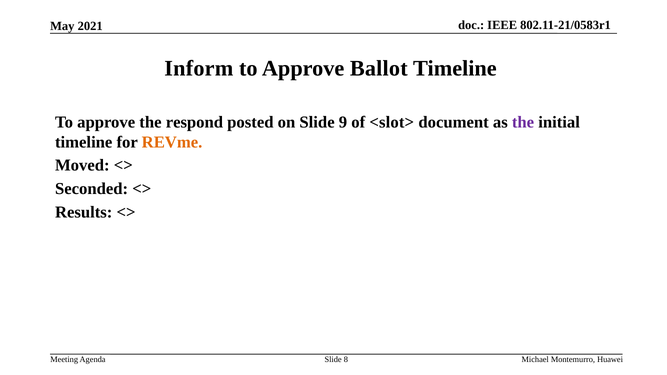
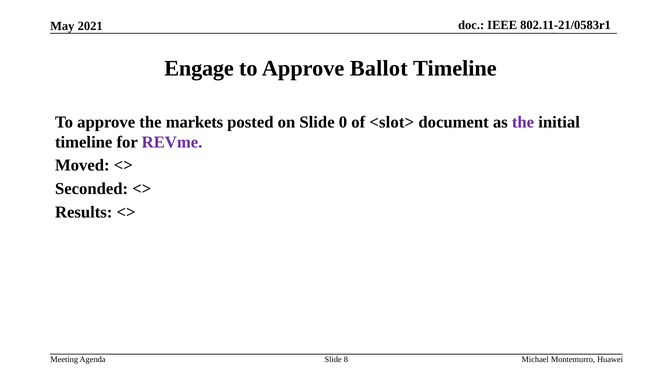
Inform: Inform -> Engage
respond: respond -> markets
9: 9 -> 0
REVme colour: orange -> purple
